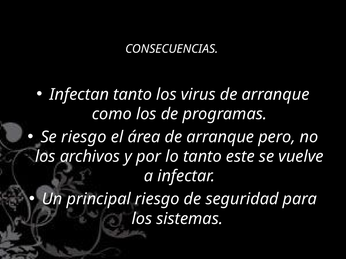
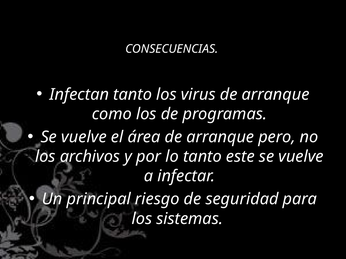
riesgo at (84, 137): riesgo -> vuelve
